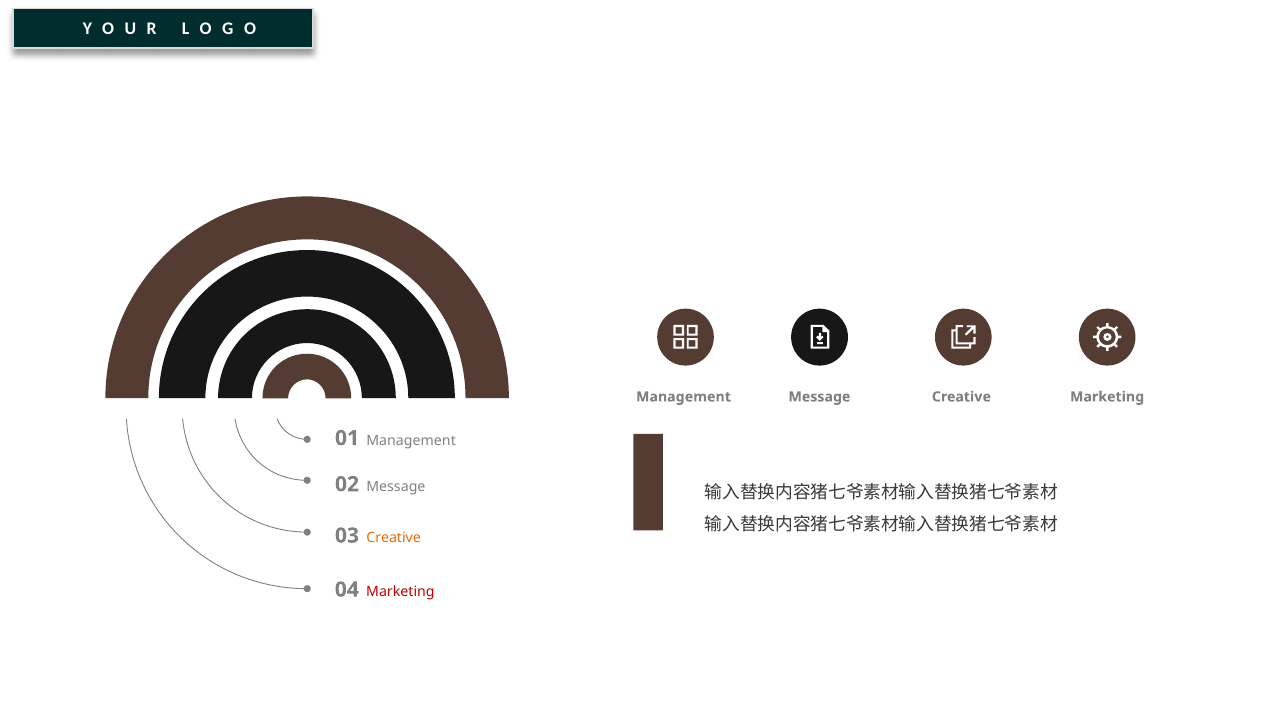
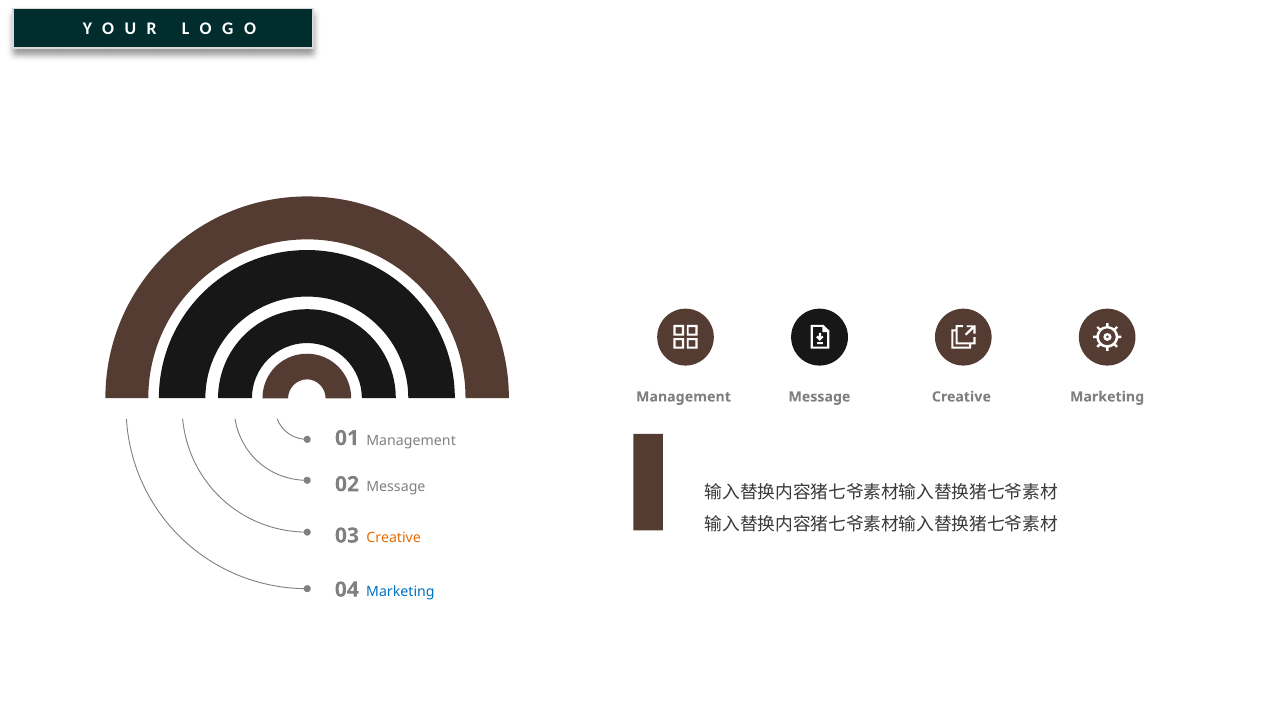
Marketing at (400, 592) colour: red -> blue
